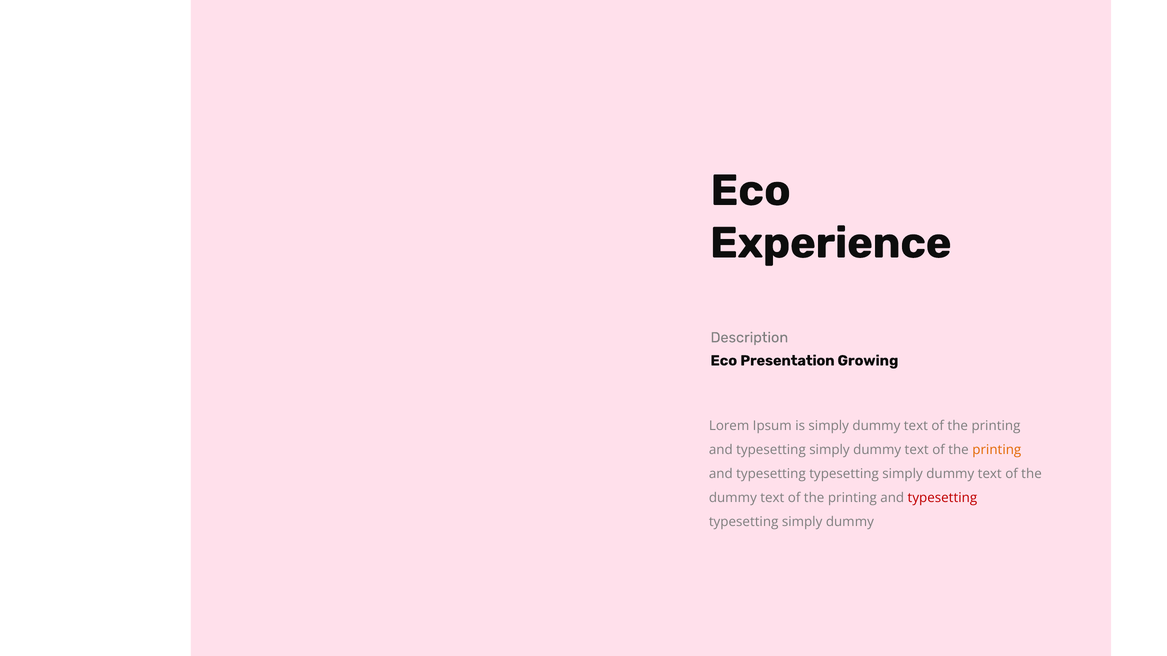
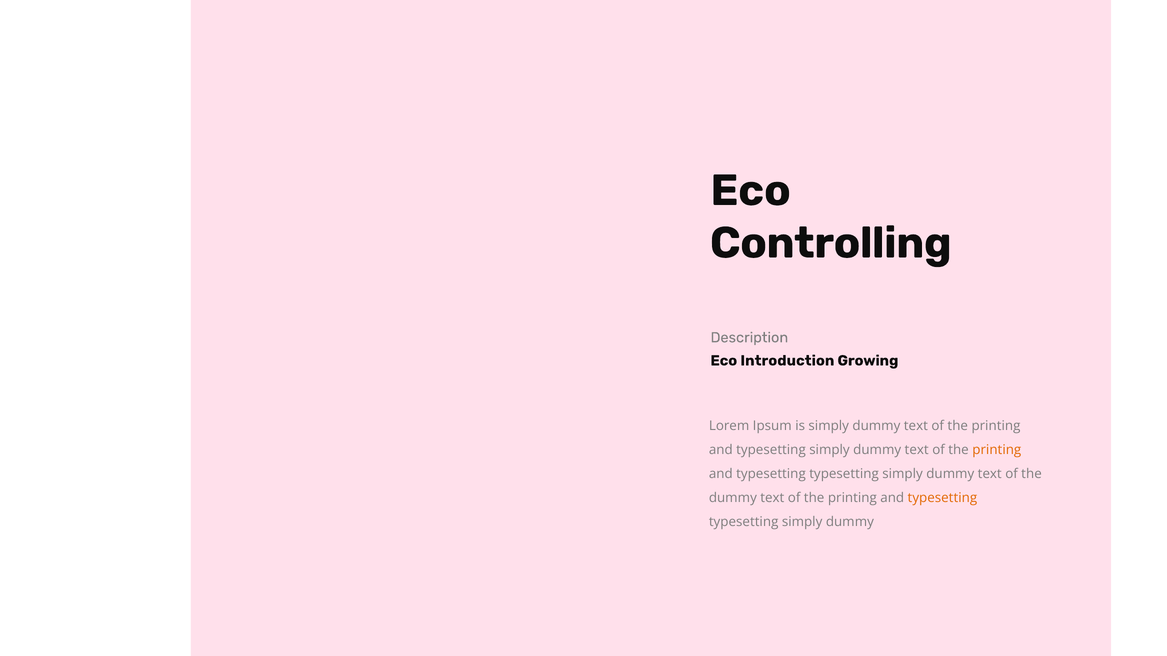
Experience: Experience -> Controlling
Presentation: Presentation -> Introduction
typesetting at (942, 498) colour: red -> orange
